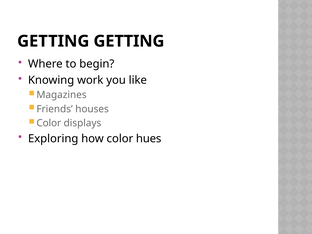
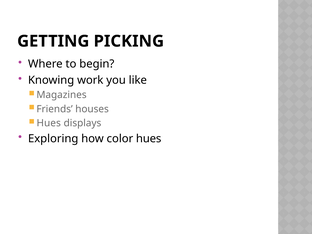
GETTING GETTING: GETTING -> PICKING
Color at (49, 123): Color -> Hues
